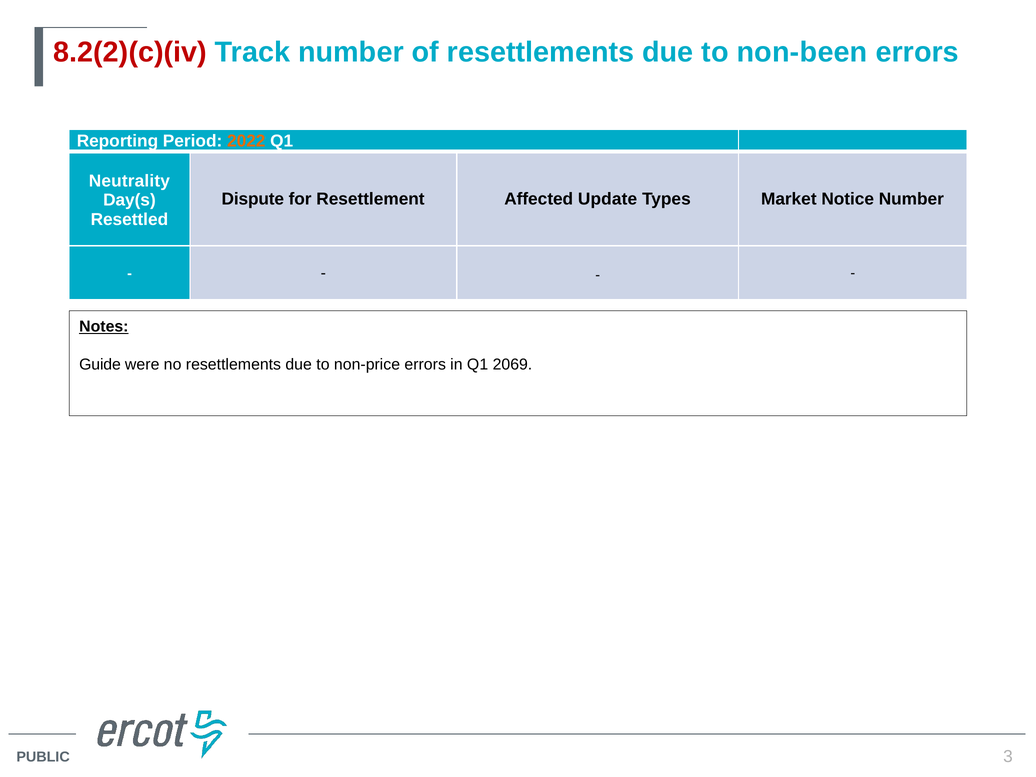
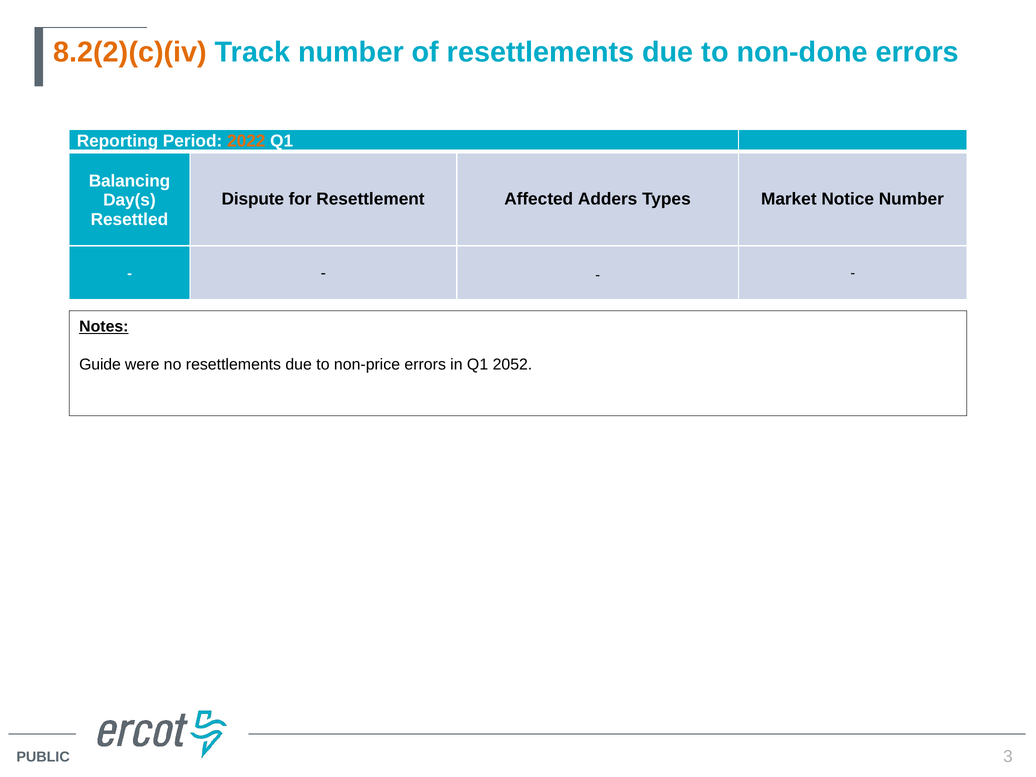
8.2(2)(c)(iv colour: red -> orange
non-been: non-been -> non-done
Neutrality: Neutrality -> Balancing
Update: Update -> Adders
2069: 2069 -> 2052
